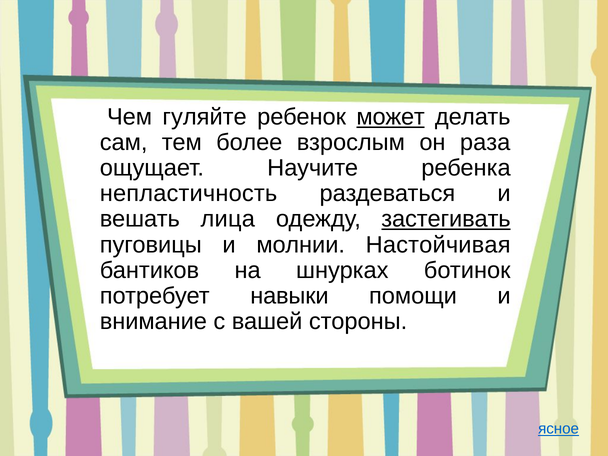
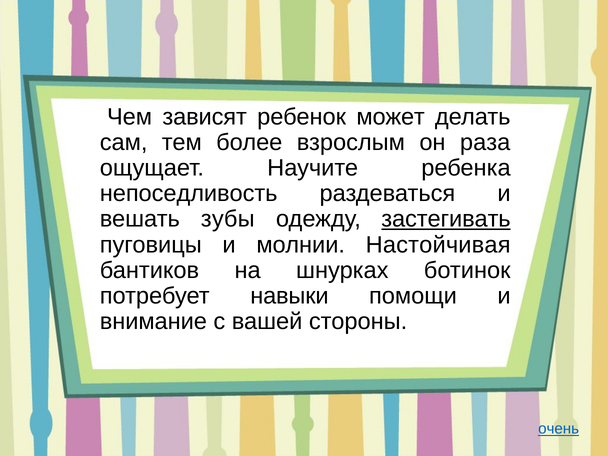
гуляйте: гуляйте -> зависят
может underline: present -> none
непластичность: непластичность -> непоседливость
лица: лица -> зубы
ясное: ясное -> очень
